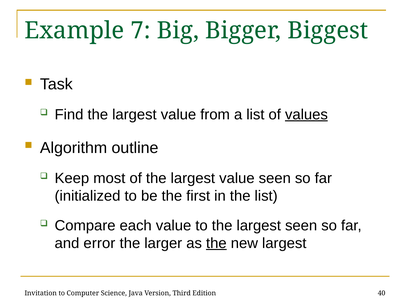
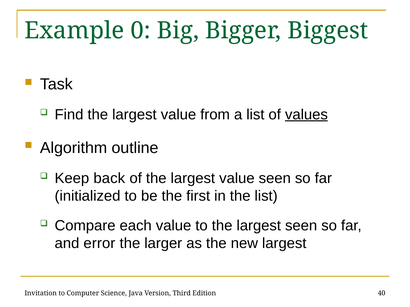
7: 7 -> 0
most: most -> back
the at (216, 244) underline: present -> none
